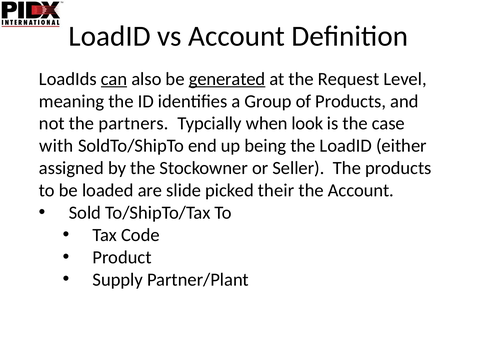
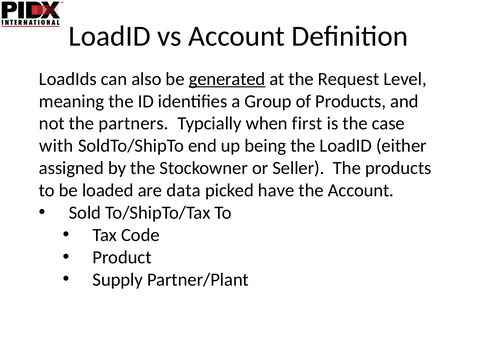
can underline: present -> none
look: look -> first
slide: slide -> data
their: their -> have
